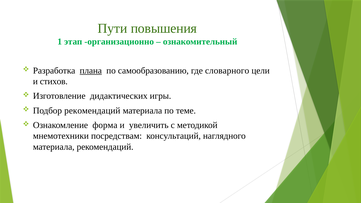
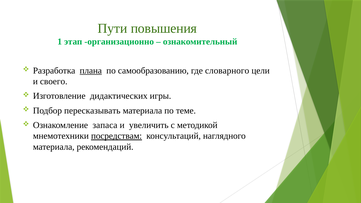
стихов: стихов -> своего
Подбор рекомендаций: рекомендаций -> пересказывать
форма: форма -> запаса
посредствам underline: none -> present
